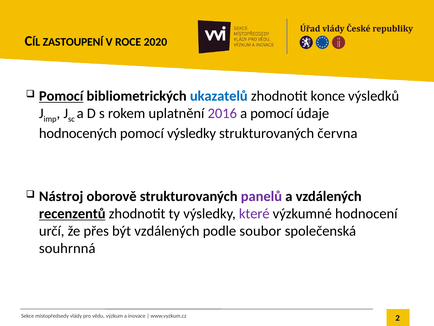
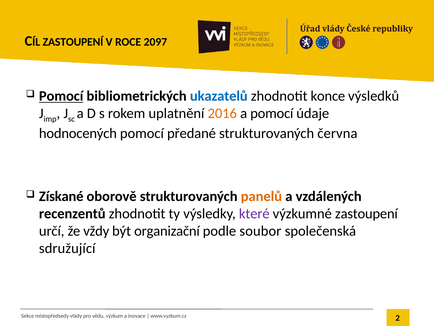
2020: 2020 -> 2097
2016 colour: purple -> orange
pomocí výsledky: výsledky -> předané
Nástroj: Nástroj -> Získané
panelů colour: purple -> orange
recenzentů underline: present -> none
výzkumné hodnocení: hodnocení -> zastoupení
přes: přes -> vždy
být vzdálených: vzdálených -> organizační
souhrnná: souhrnná -> sdružující
